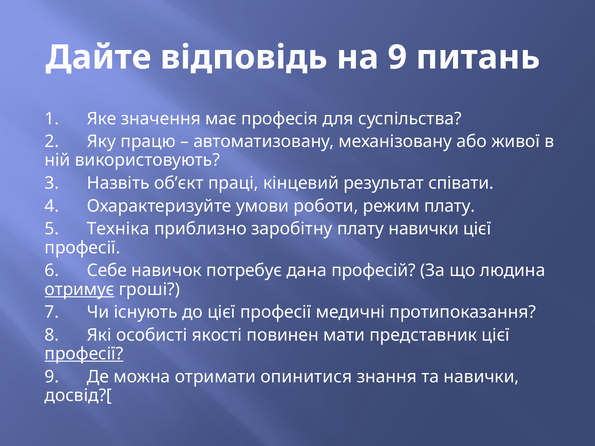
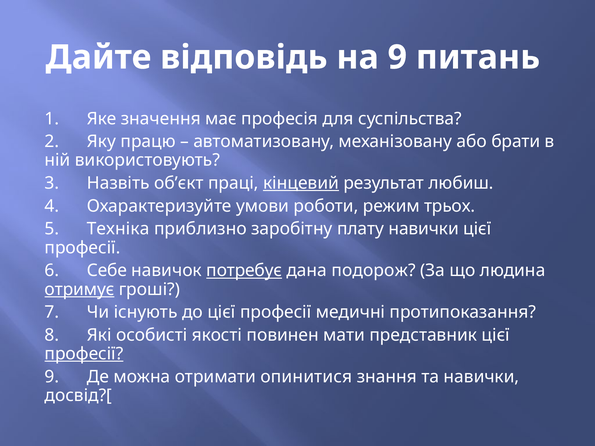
живої: живої -> брати
кінцевий underline: none -> present
співати: співати -> любиш
режим плату: плату -> трьох
потребує underline: none -> present
професій: професій -> подорож
